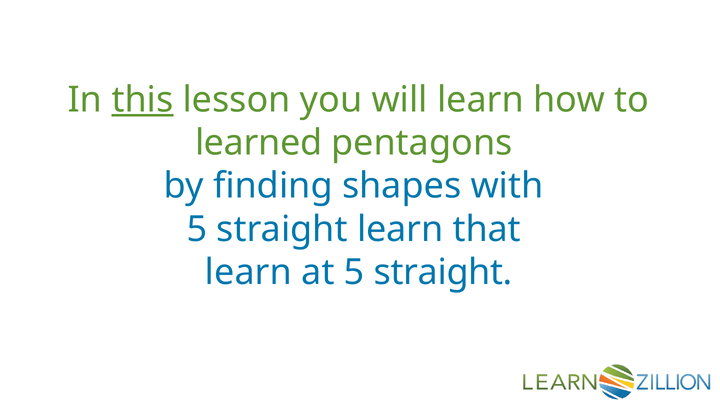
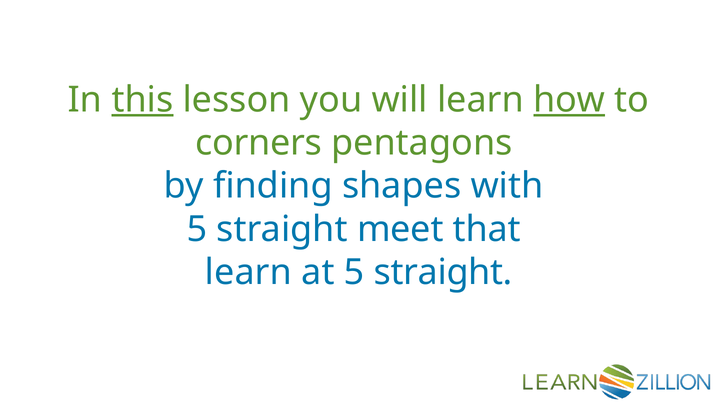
how underline: none -> present
learned: learned -> corners
straight learn: learn -> meet
